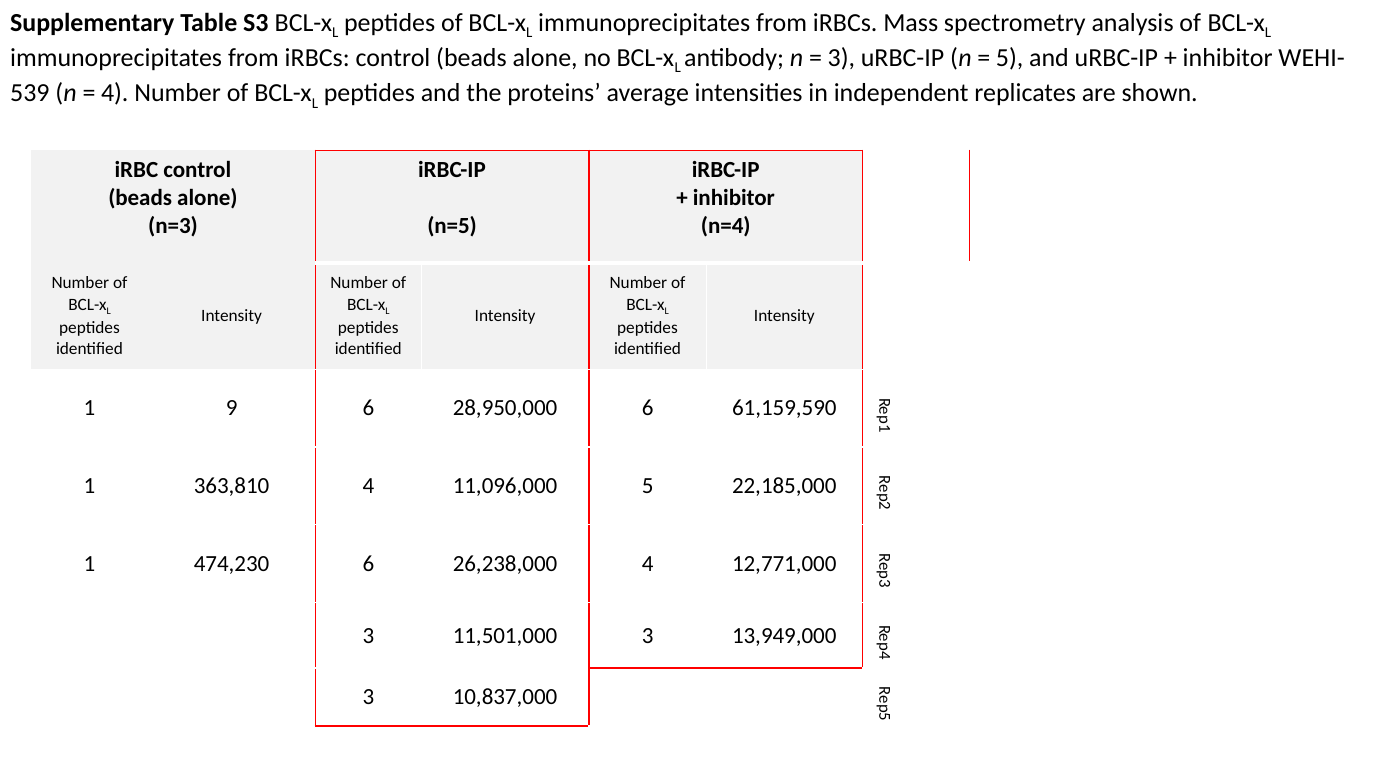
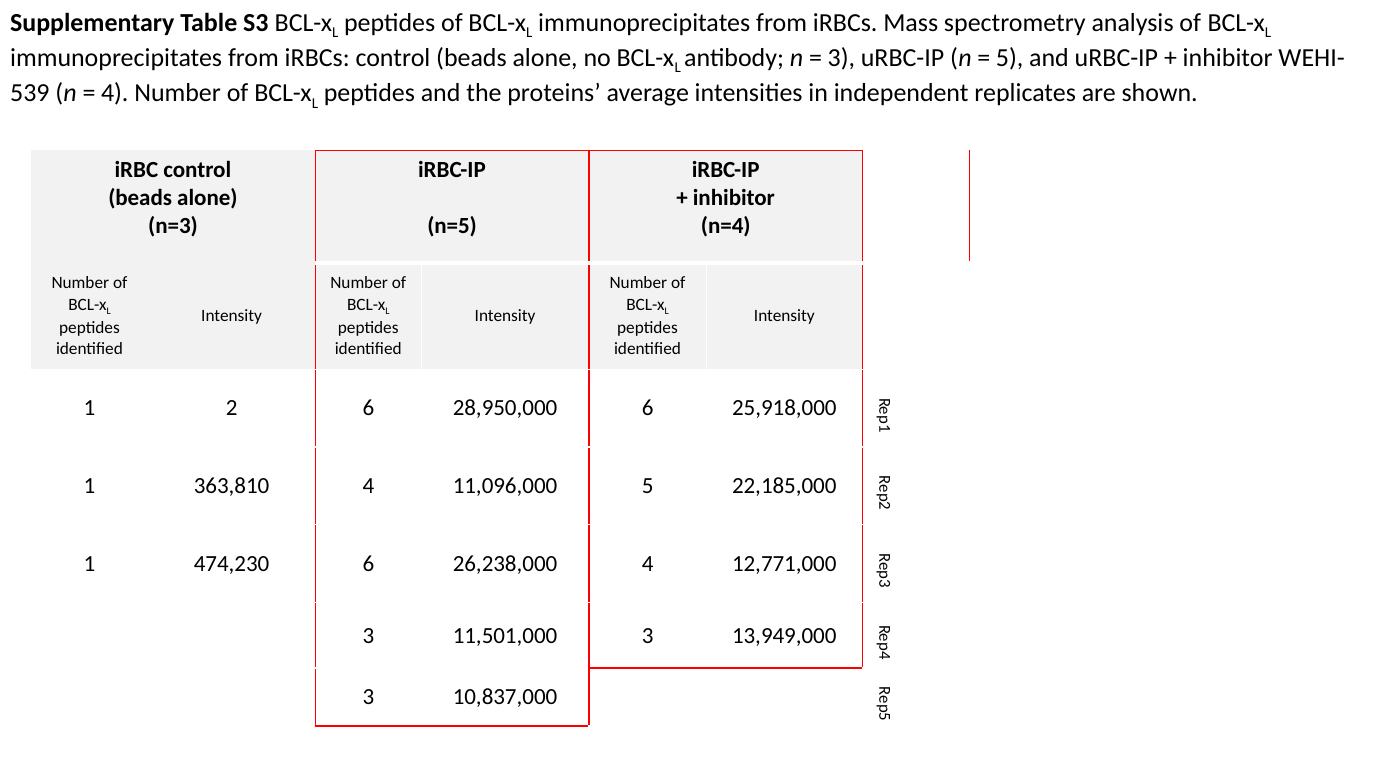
1 9: 9 -> 2
61,159,590: 61,159,590 -> 25,918,000
